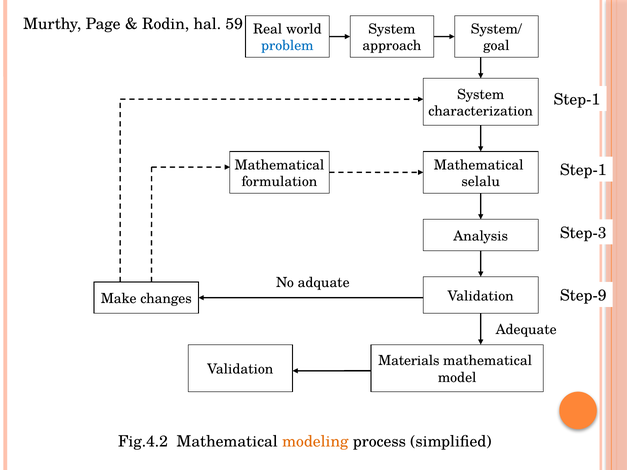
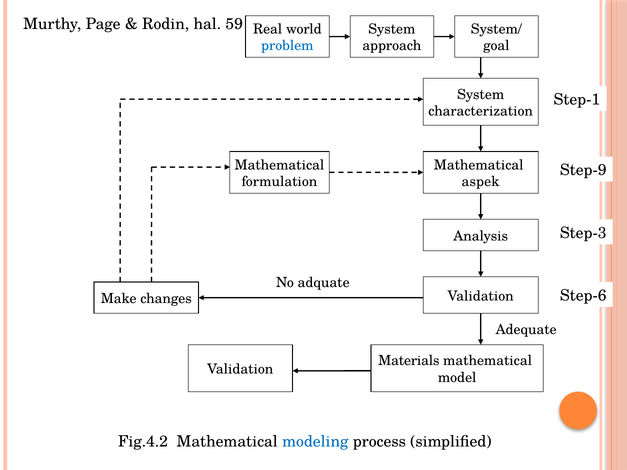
Step-1 at (583, 170): Step-1 -> Step-9
selalu: selalu -> aspek
Step-9: Step-9 -> Step-6
modeling colour: orange -> blue
